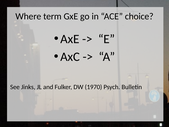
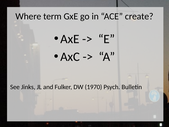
choice: choice -> create
